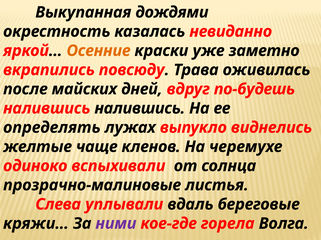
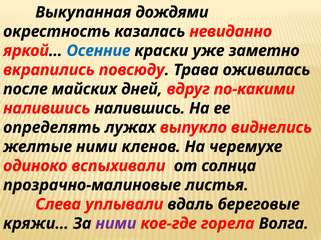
Осенние colour: orange -> blue
по-будешь: по-будешь -> по-какими
желтые чаще: чаще -> ними
